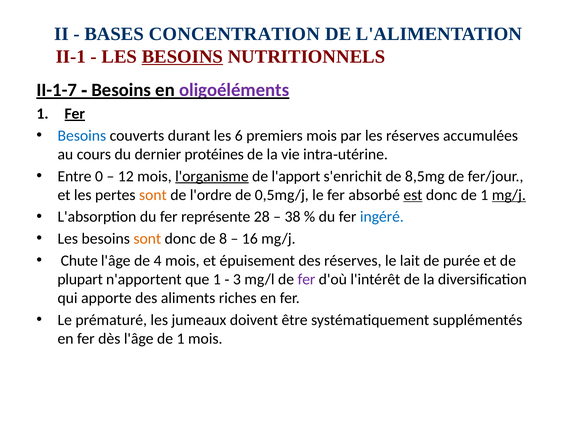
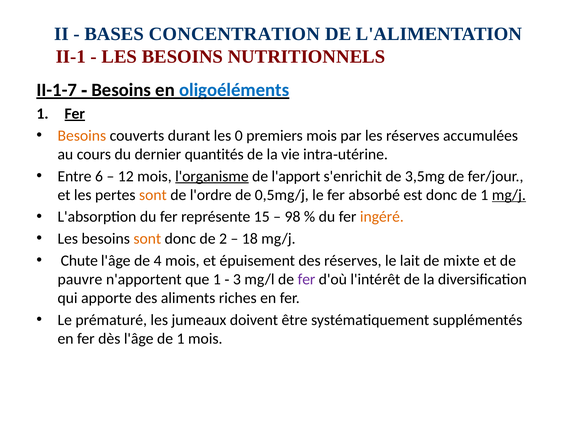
BESOINS at (182, 57) underline: present -> none
oligoéléments colour: purple -> blue
Besoins at (82, 136) colour: blue -> orange
6: 6 -> 0
protéines: protéines -> quantités
0: 0 -> 6
8,5mg: 8,5mg -> 3,5mg
est underline: present -> none
28: 28 -> 15
38: 38 -> 98
ingéré colour: blue -> orange
8: 8 -> 2
16: 16 -> 18
purée: purée -> mixte
plupart: plupart -> pauvre
